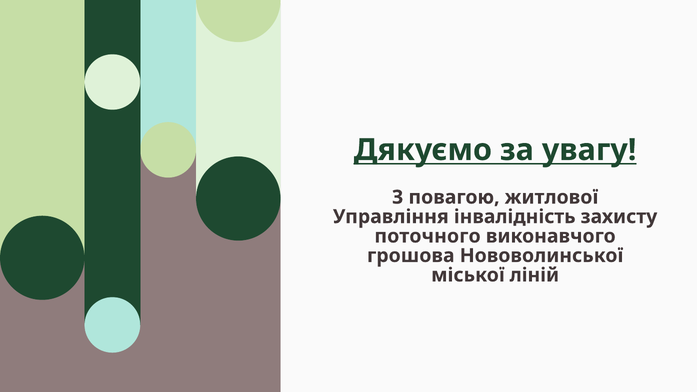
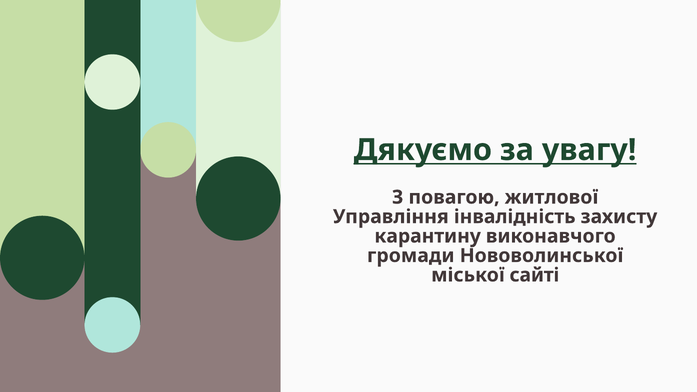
поточного: поточного -> карантину
грошова: грошова -> громади
ліній: ліній -> сайті
